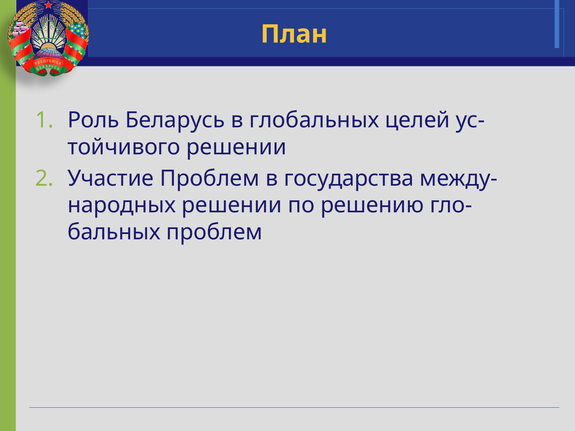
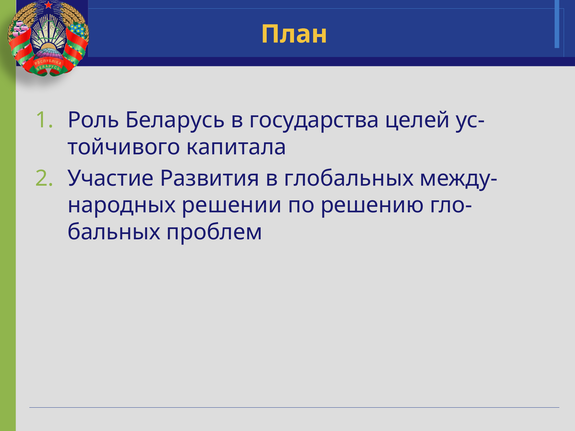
глобальных: глобальных -> государства
решении at (236, 147): решении -> капитала
Участие Проблем: Проблем -> Развития
государства: государства -> глобальных
